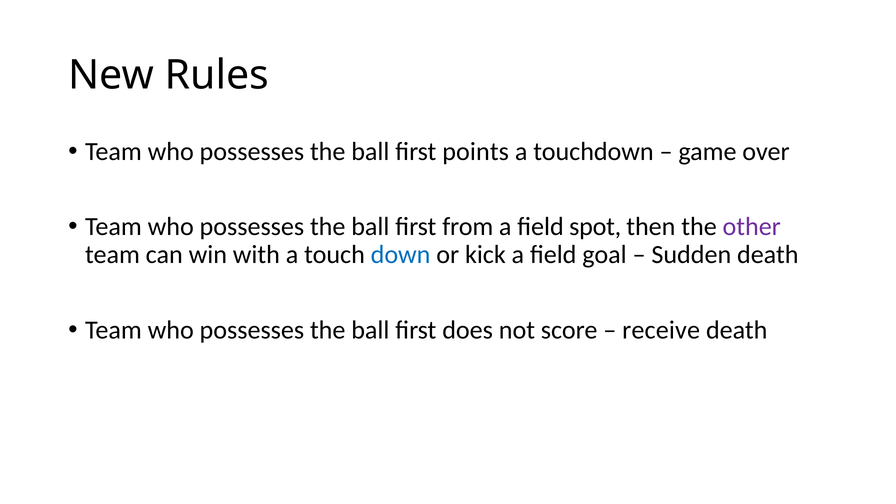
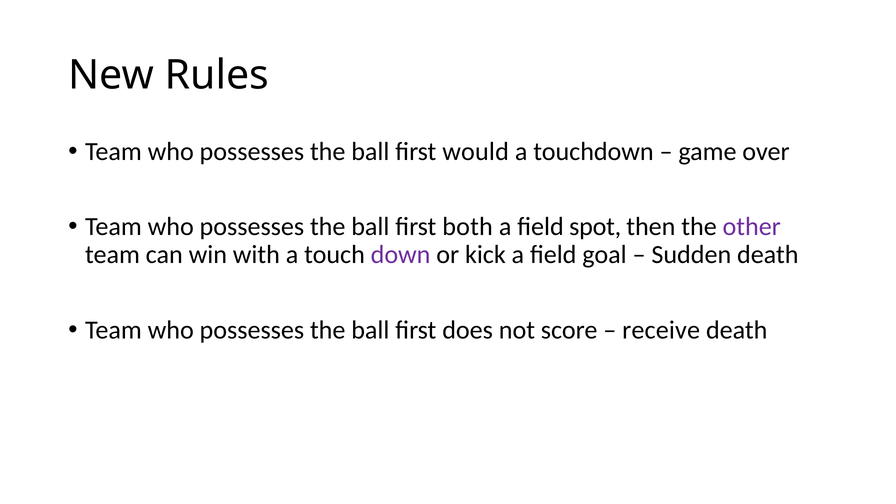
points: points -> would
from: from -> both
down colour: blue -> purple
